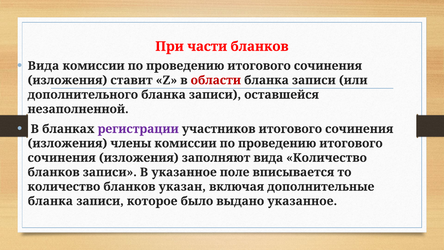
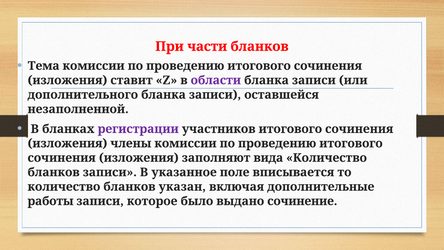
Вида at (43, 66): Вида -> Тема
области colour: red -> purple
бланка at (50, 201): бланка -> работы
выдано указанное: указанное -> сочинение
